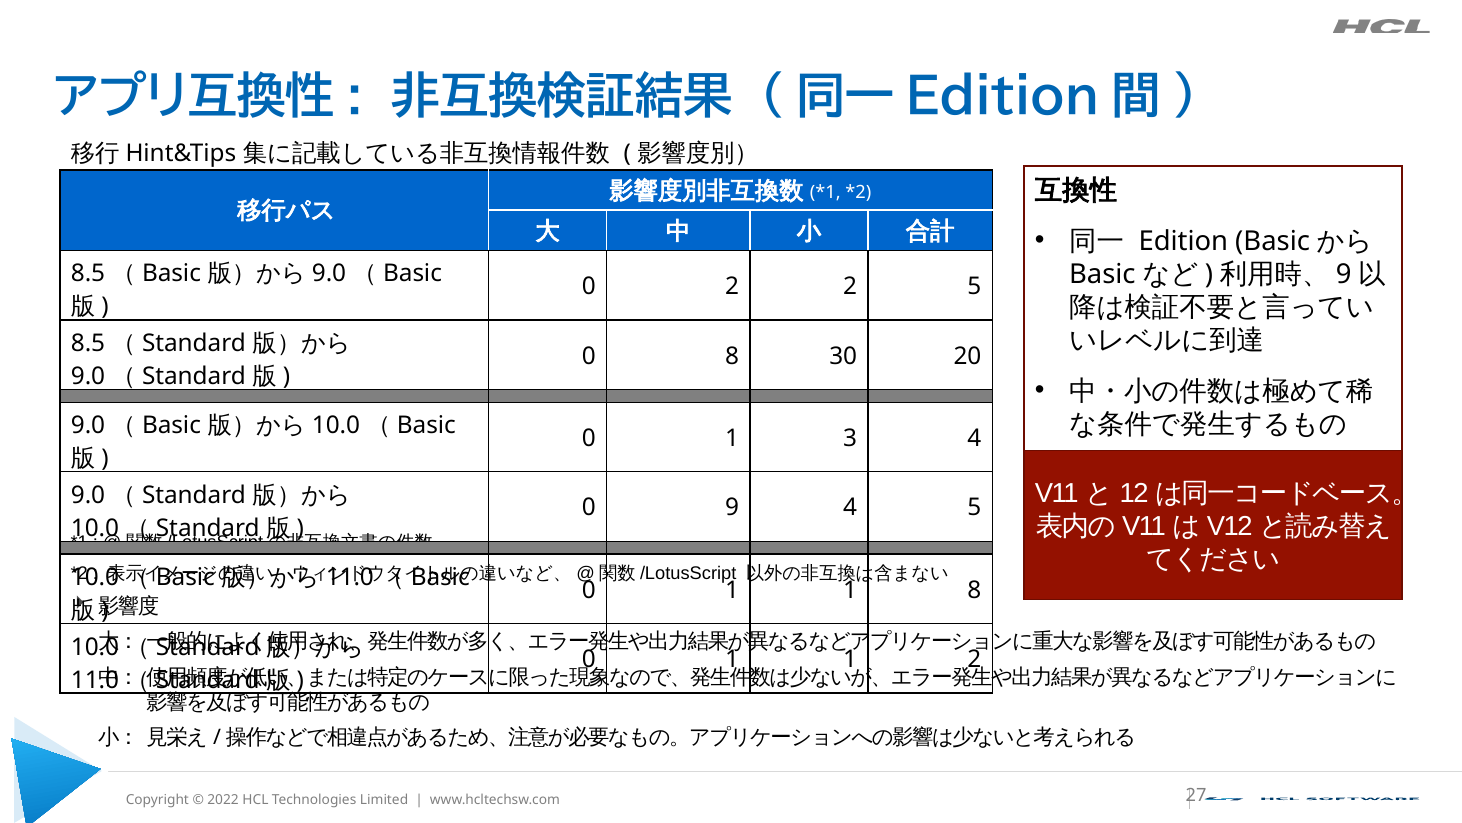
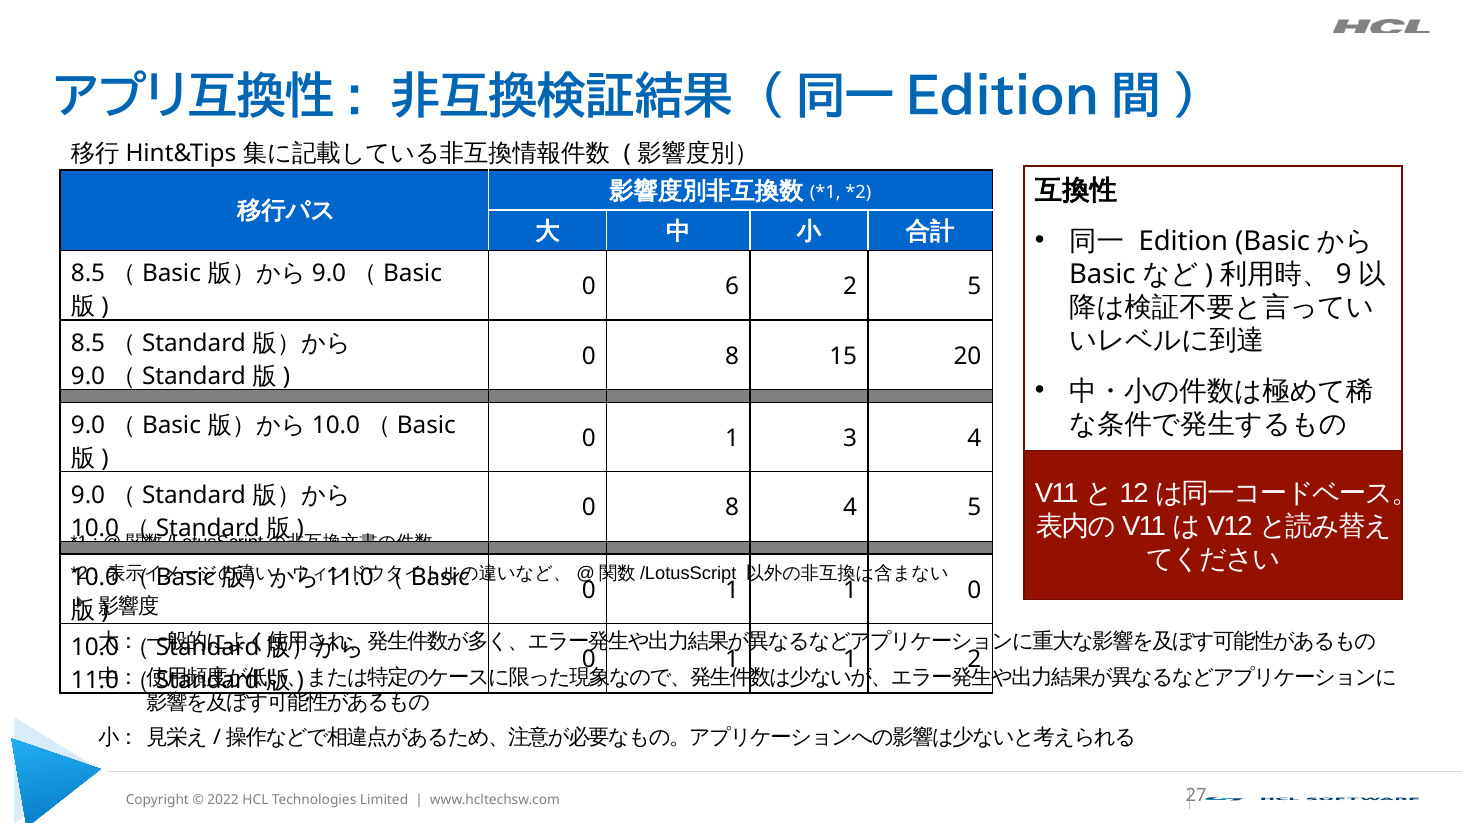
0 2: 2 -> 6
30: 30 -> 15
9 at (732, 507): 9 -> 8
1 8: 8 -> 0
